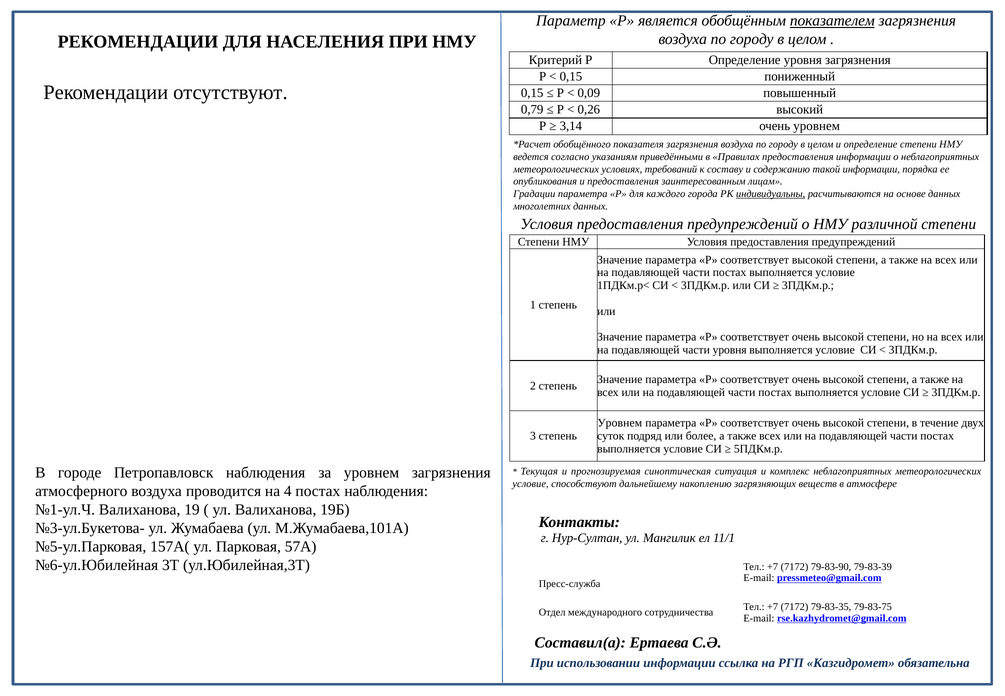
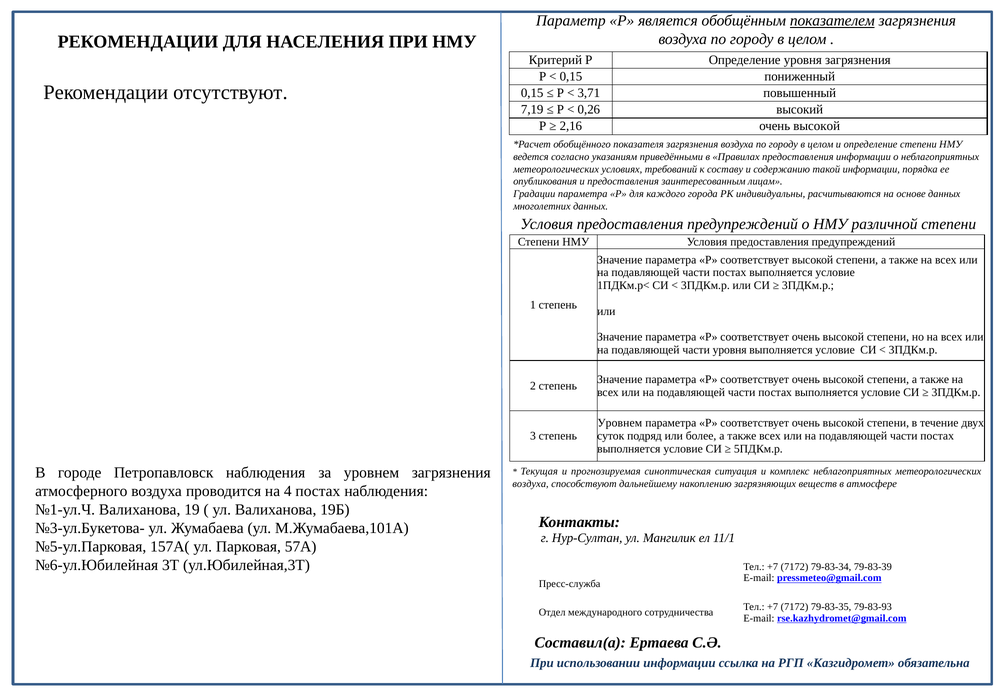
0,09: 0,09 -> 3,71
0,79: 0,79 -> 7,19
3,14: 3,14 -> 2,16
уровнем at (817, 126): уровнем -> высокой
индивидуальны underline: present -> none
условие at (531, 483): условие -> воздуха
79-83-90: 79-83-90 -> 79-83-34
79-83-75: 79-83-75 -> 79-83-93
